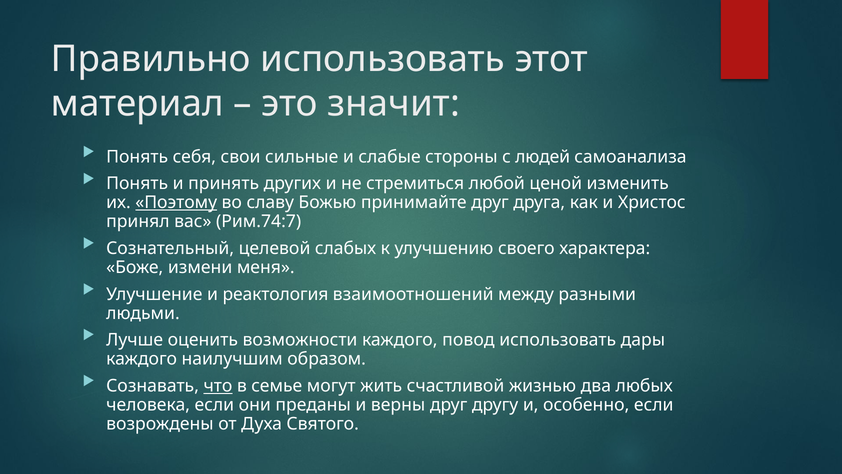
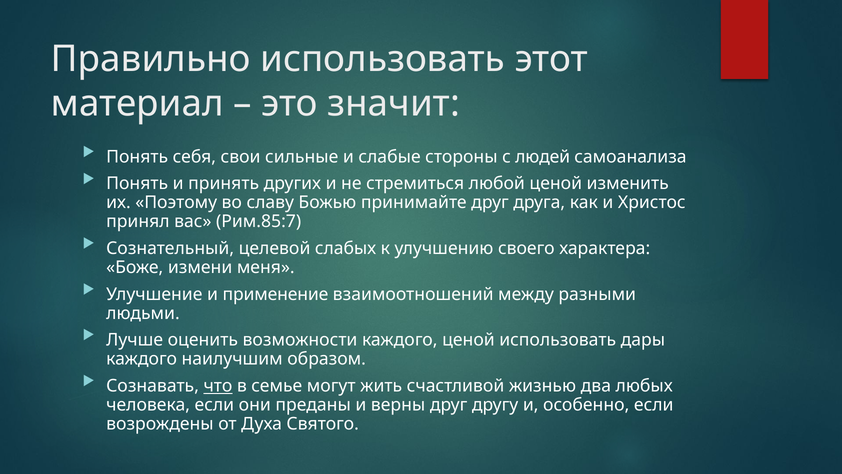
Поэтому underline: present -> none
Рим.74:7: Рим.74:7 -> Рим.85:7
реактология: реактология -> применение
каждого повод: повод -> ценой
